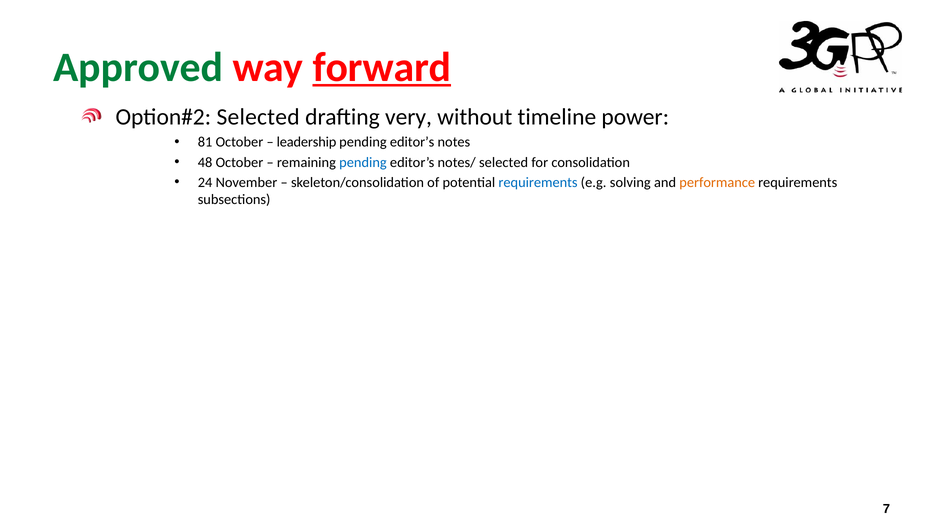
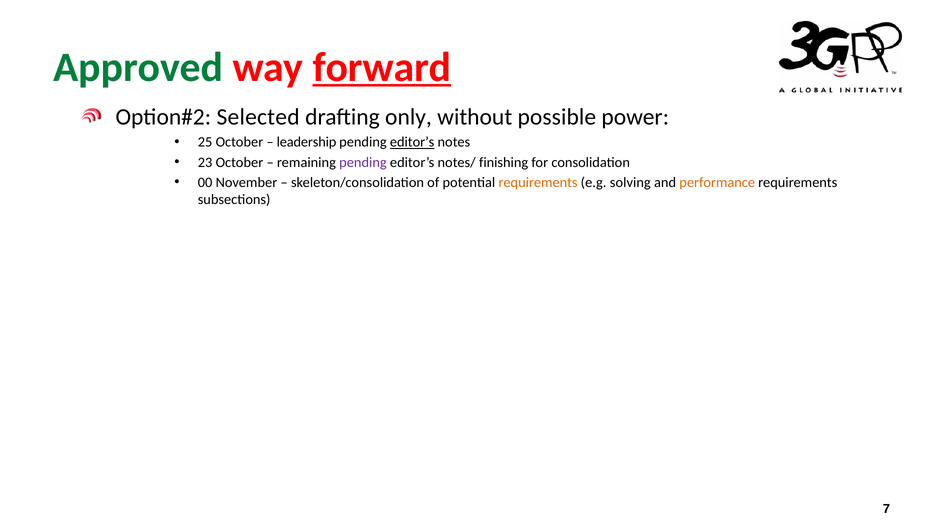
very: very -> only
timeline: timeline -> possible
81: 81 -> 25
editor’s at (412, 142) underline: none -> present
48: 48 -> 23
pending at (363, 162) colour: blue -> purple
notes/ selected: selected -> finishing
24: 24 -> 00
requirements at (538, 183) colour: blue -> orange
